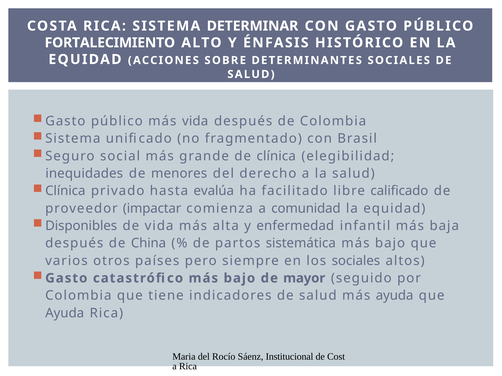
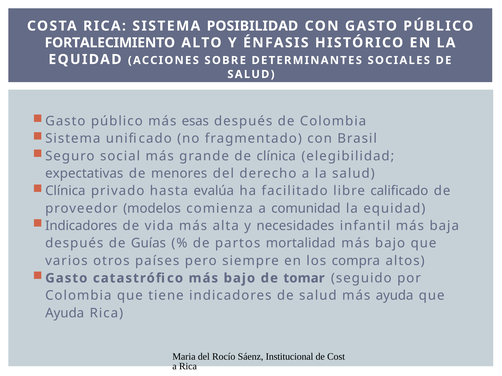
DETERMINAR: DETERMINAR -> POSIBILIDAD
más vida: vida -> esas
inequidades: inequidades -> expectativas
impactar: impactar -> modelos
Disponibles at (81, 226): Disponibles -> Indicadores
enfermedad: enfermedad -> necesidades
China: China -> Guías
sistemática: sistemática -> mortalidad
los sociales: sociales -> compra
mayor: mayor -> tomar
